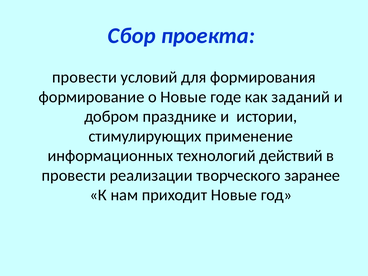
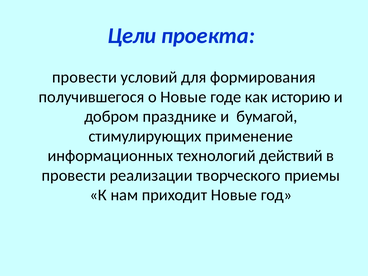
Сбор: Сбор -> Цели
формирование: формирование -> получившегося
заданий: заданий -> историю
истории: истории -> бумагой
заранее: заранее -> приемы
